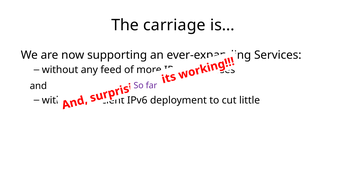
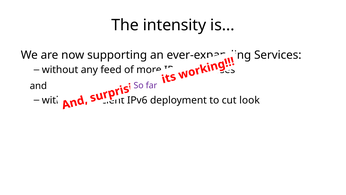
carriage: carriage -> intensity
little: little -> look
